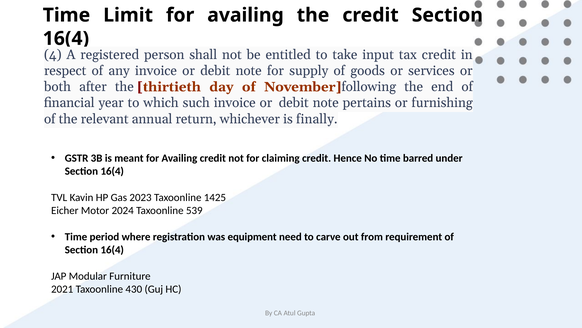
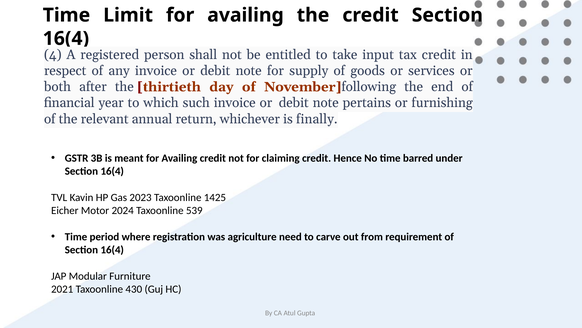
equipment: equipment -> agriculture
